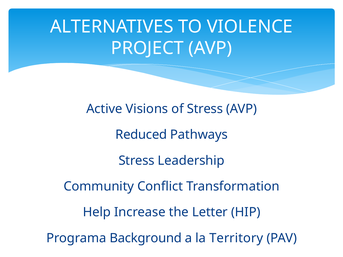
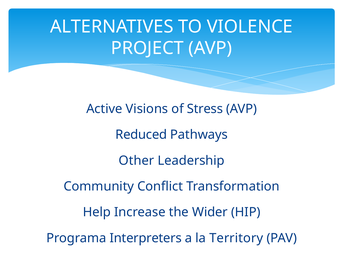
Stress at (137, 161): Stress -> Other
Letter: Letter -> Wider
Background: Background -> Interpreters
